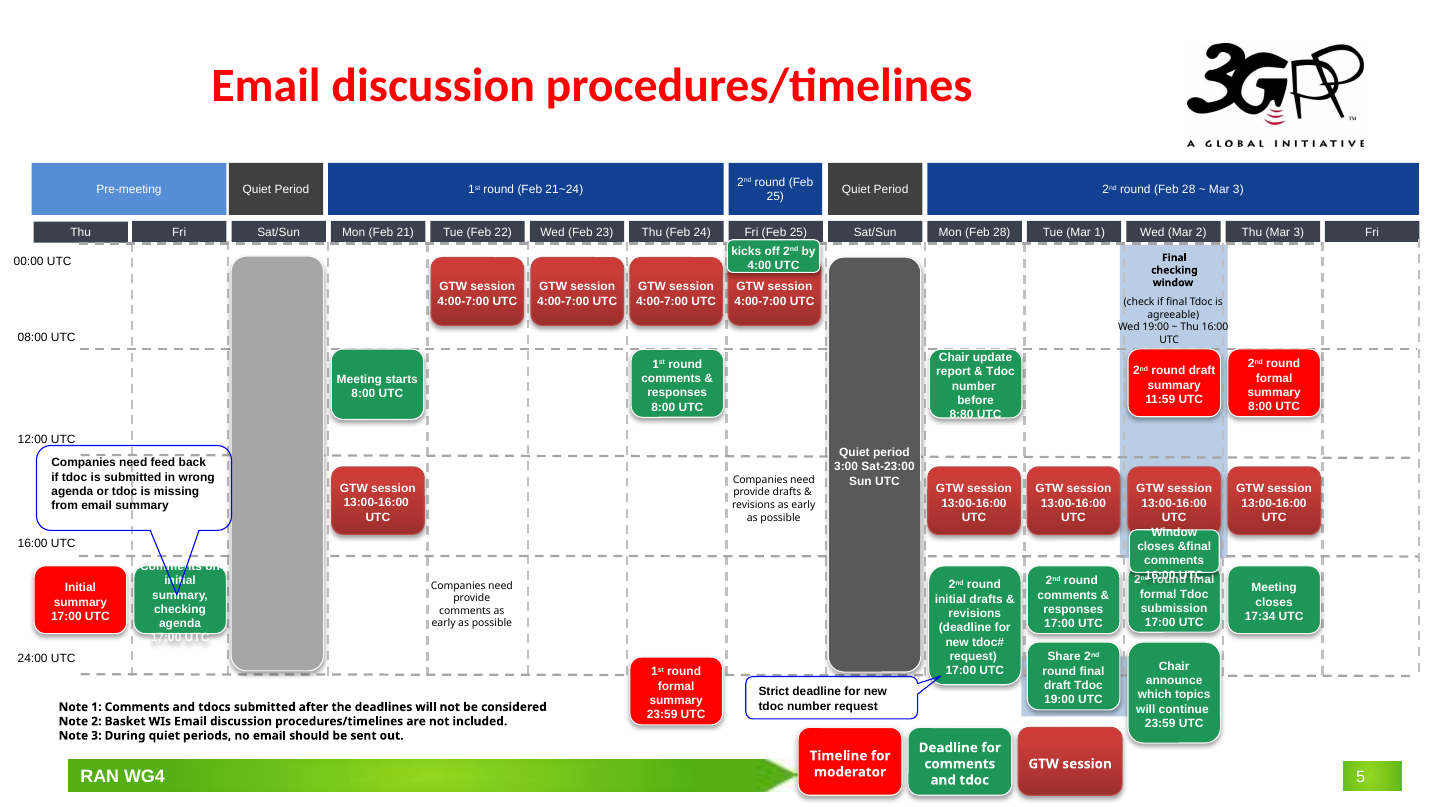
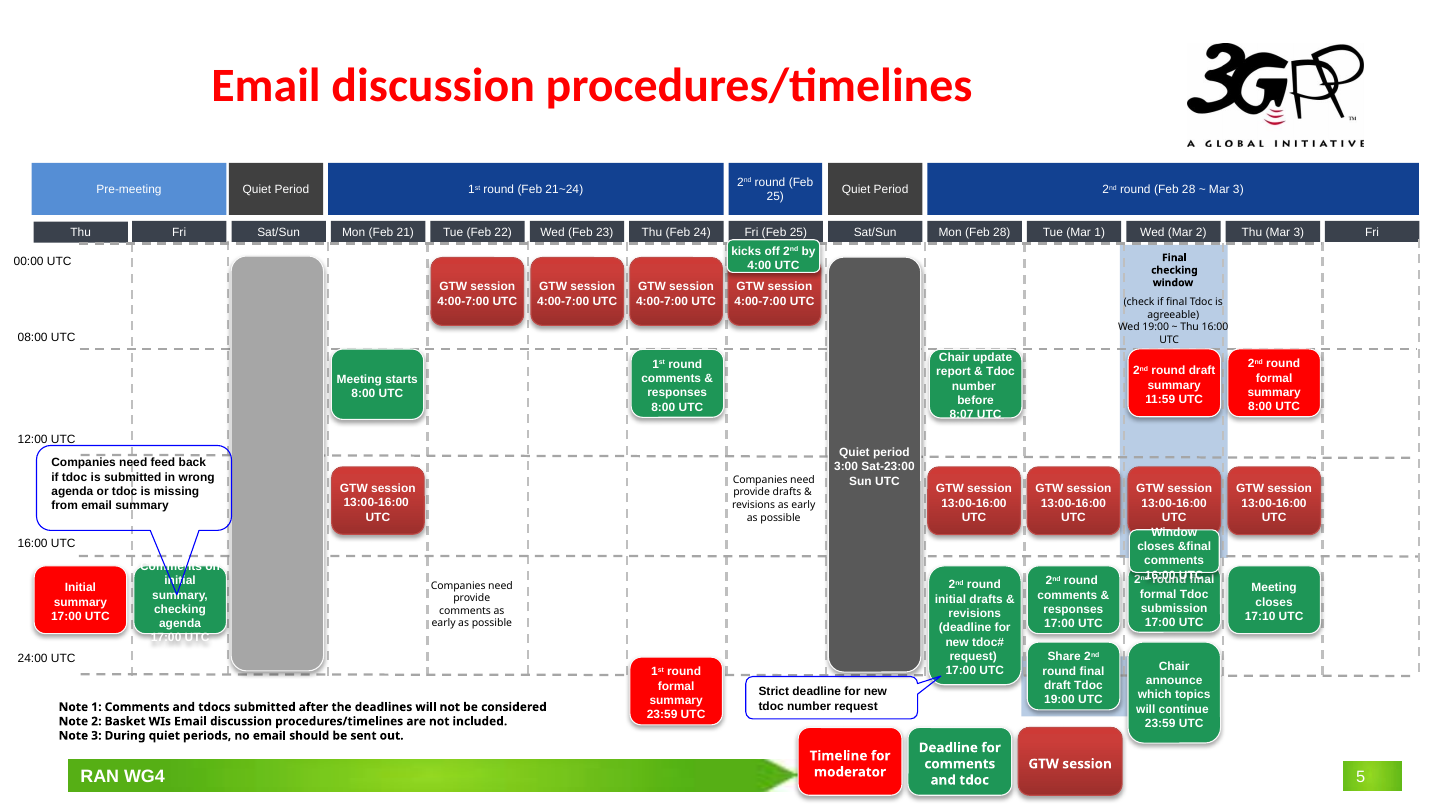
8:80: 8:80 -> 8:07
17:34: 17:34 -> 17:10
